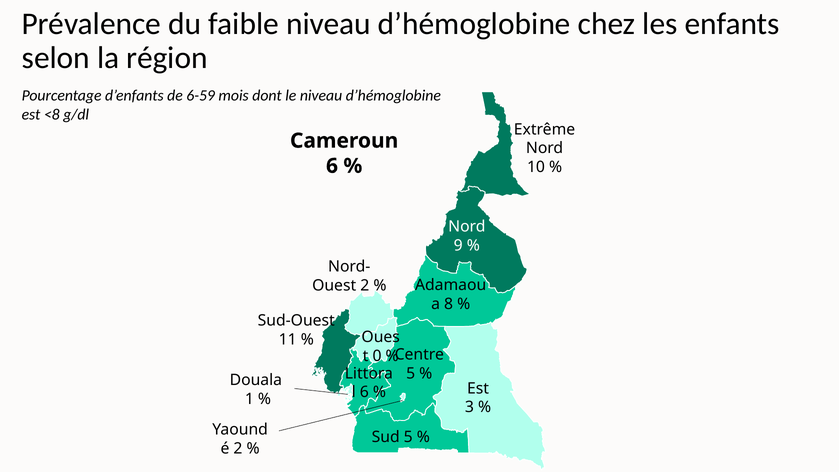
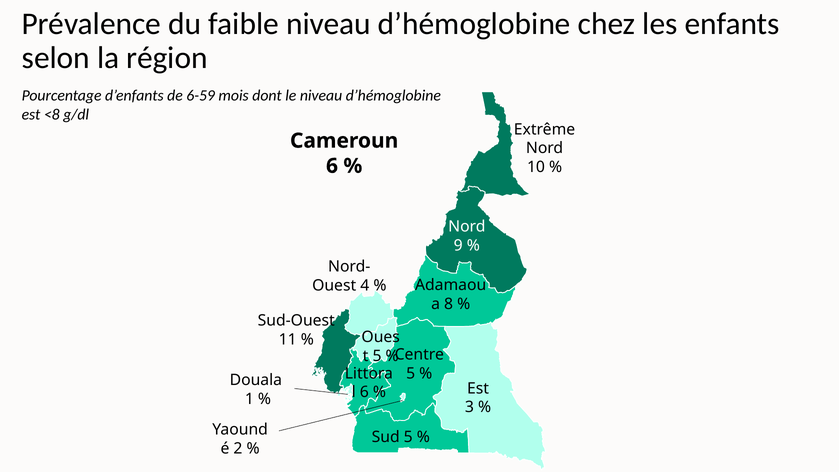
Ouest 2: 2 -> 4
0 at (377, 356): 0 -> 5
